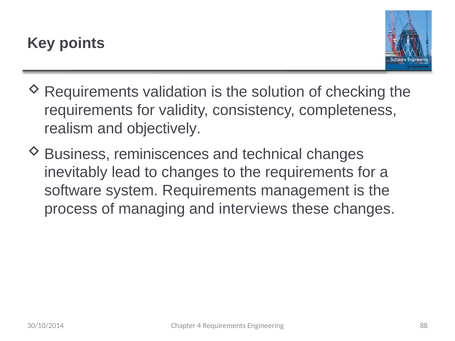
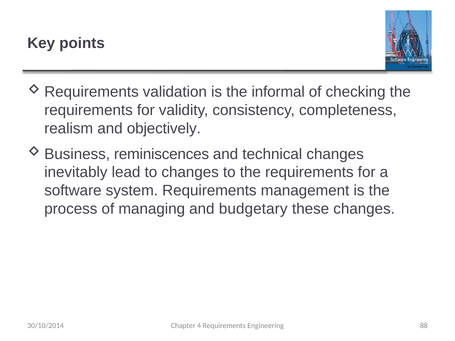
solution: solution -> informal
interviews: interviews -> budgetary
